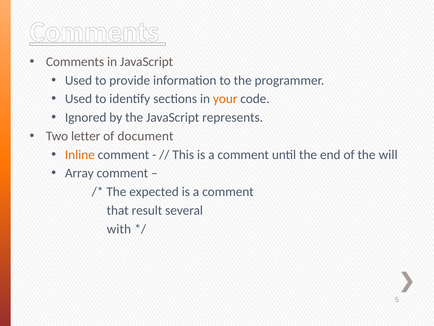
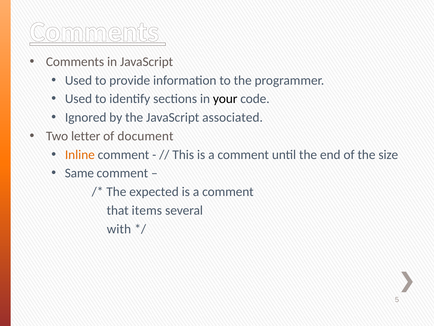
your colour: orange -> black
represents: represents -> associated
will: will -> size
Array: Array -> Same
result: result -> items
